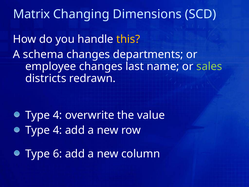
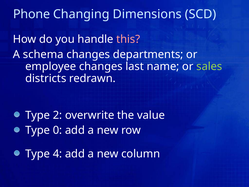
Matrix: Matrix -> Phone
this colour: yellow -> pink
4 at (57, 115): 4 -> 2
4 at (57, 130): 4 -> 0
6: 6 -> 4
